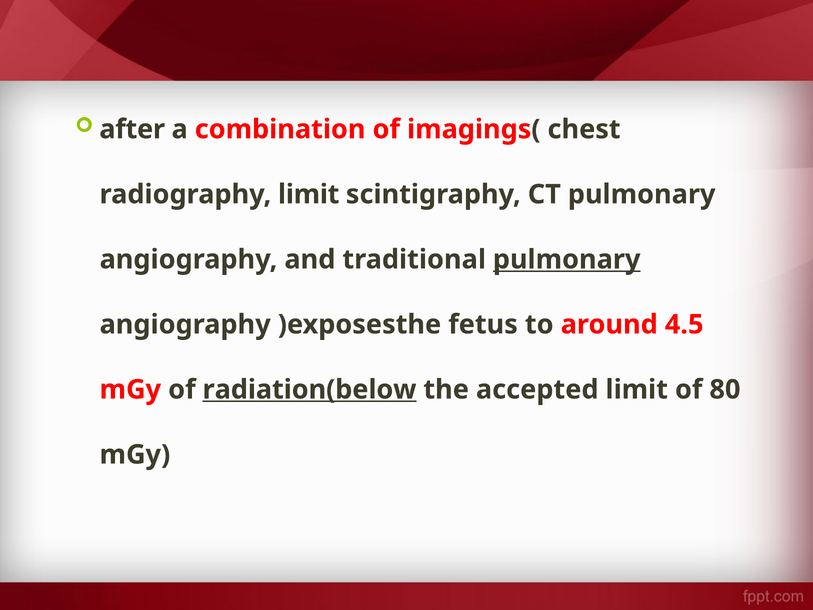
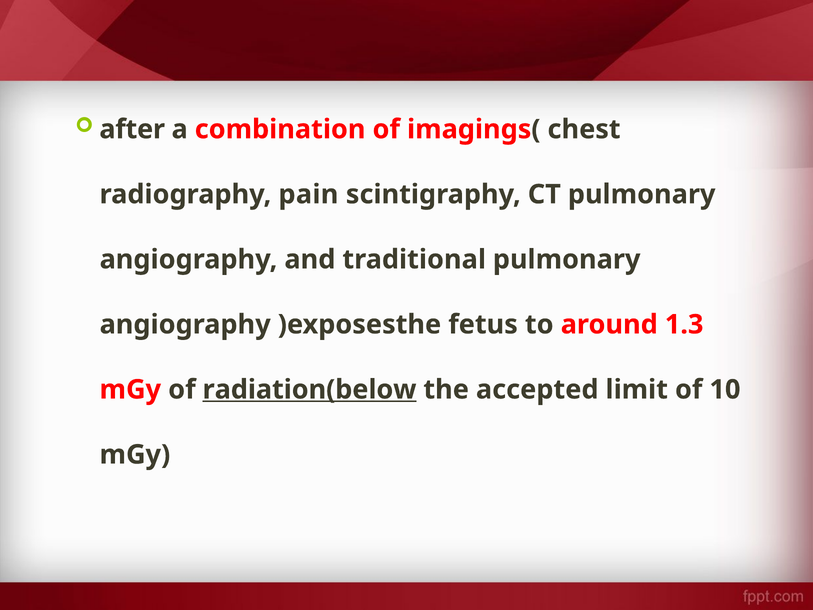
radiography limit: limit -> pain
pulmonary at (567, 259) underline: present -> none
4.5: 4.5 -> 1.3
80: 80 -> 10
